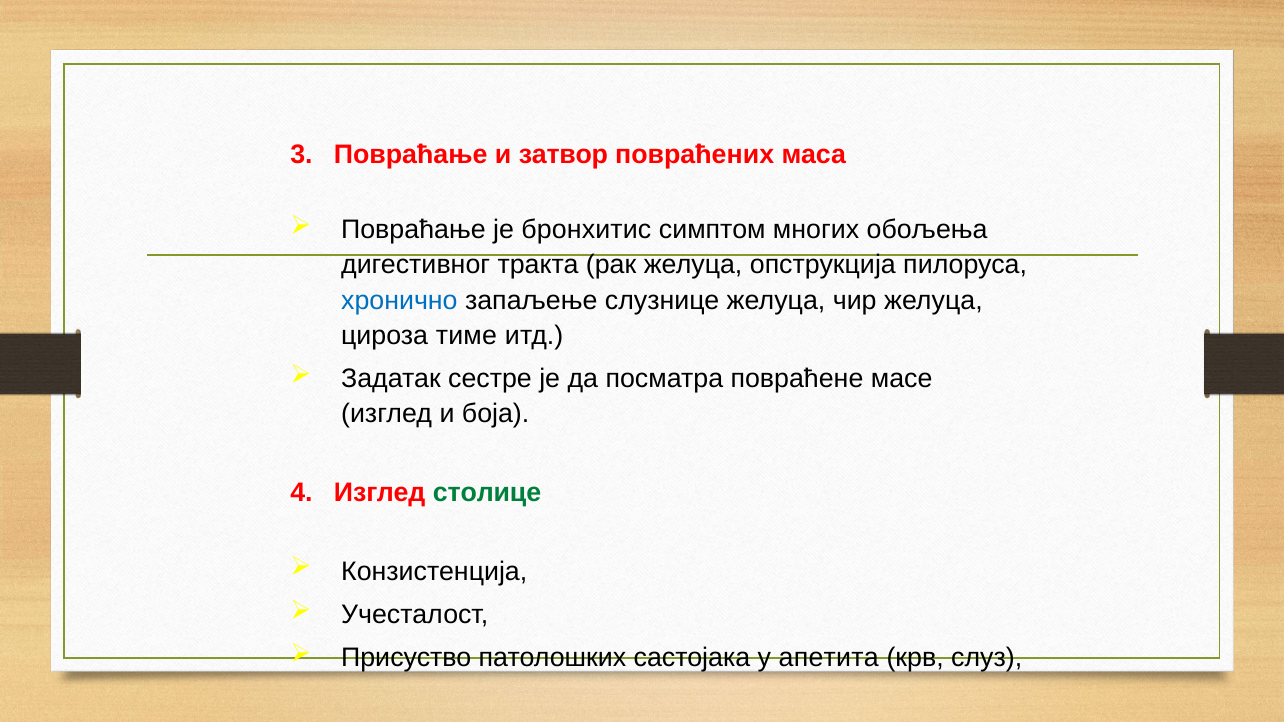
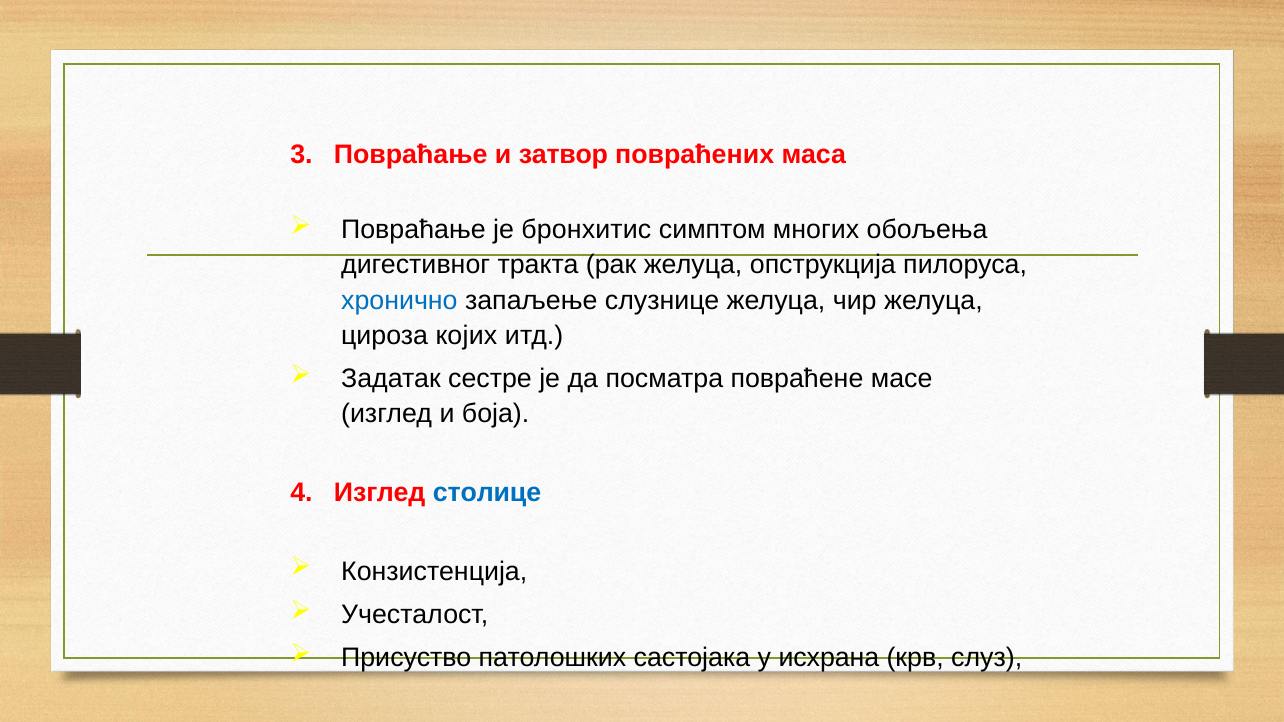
тиме: тиме -> којих
столице colour: green -> blue
апетита: апетита -> исхрана
